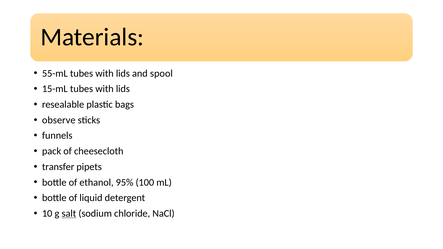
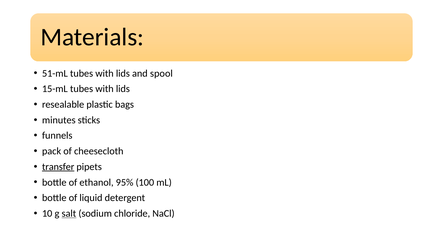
55-mL: 55-mL -> 51-mL
observe: observe -> minutes
transfer underline: none -> present
